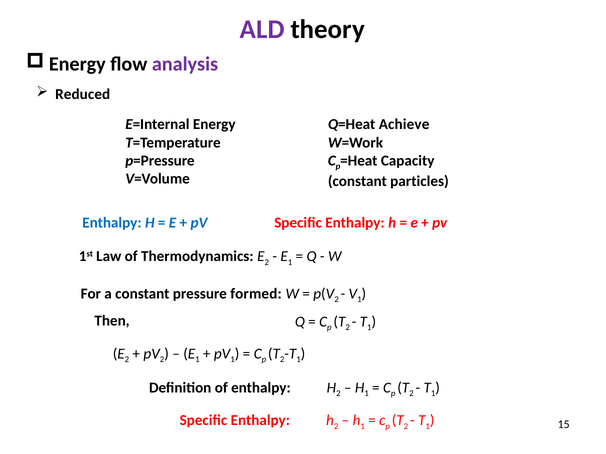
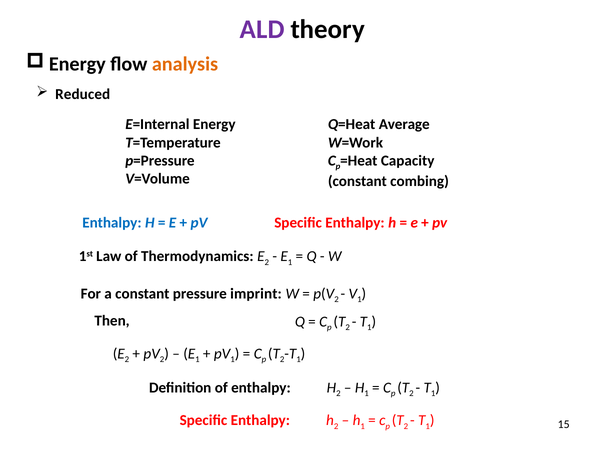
analysis colour: purple -> orange
Achieve: Achieve -> Average
particles: particles -> combing
formed: formed -> imprint
